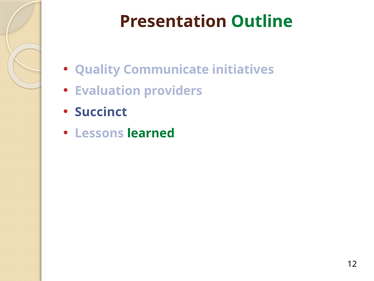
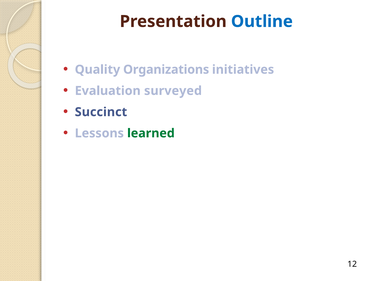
Outline colour: green -> blue
Communicate: Communicate -> Organizations
providers: providers -> surveyed
